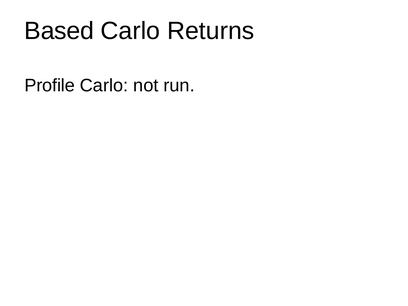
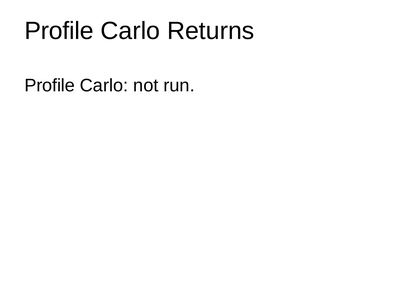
Based at (59, 31): Based -> Profile
